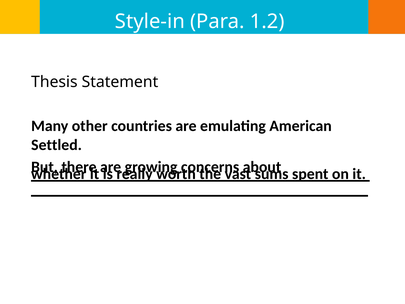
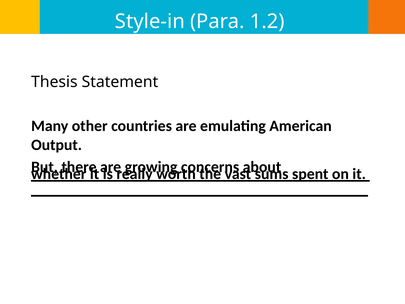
Settled: Settled -> Output
